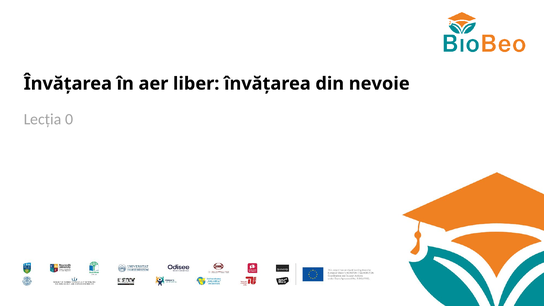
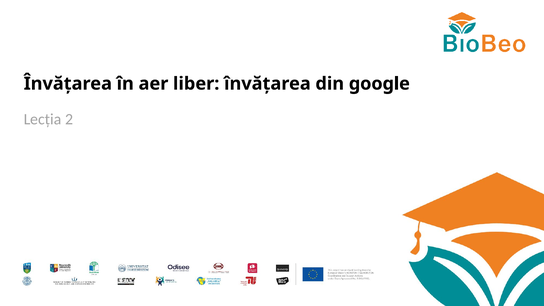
nevoie: nevoie -> google
0: 0 -> 2
